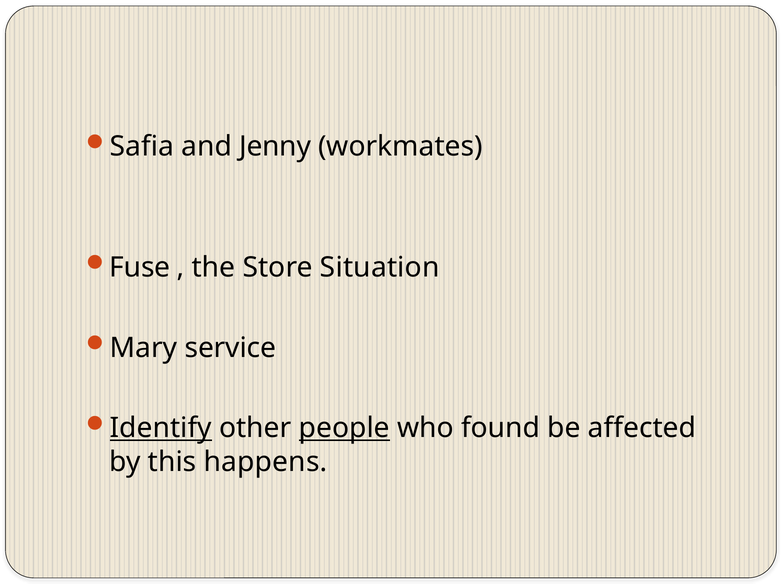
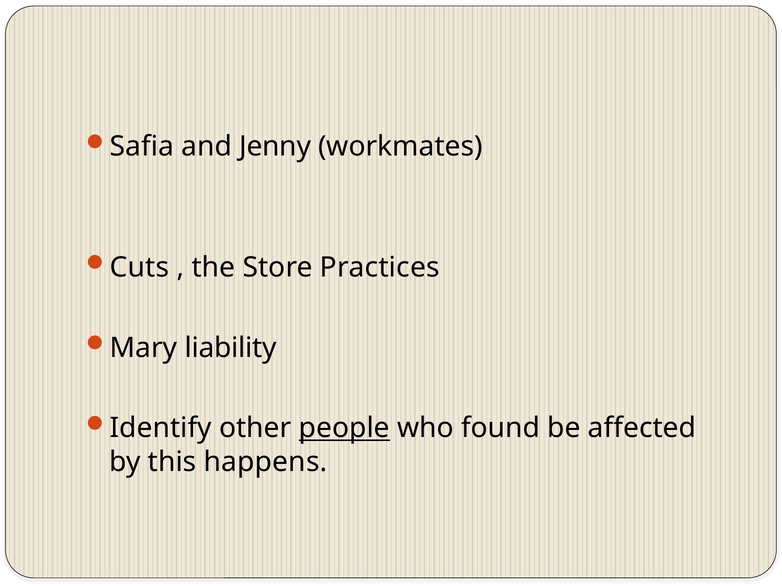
Fuse: Fuse -> Cuts
Situation: Situation -> Practices
service: service -> liability
Identify underline: present -> none
